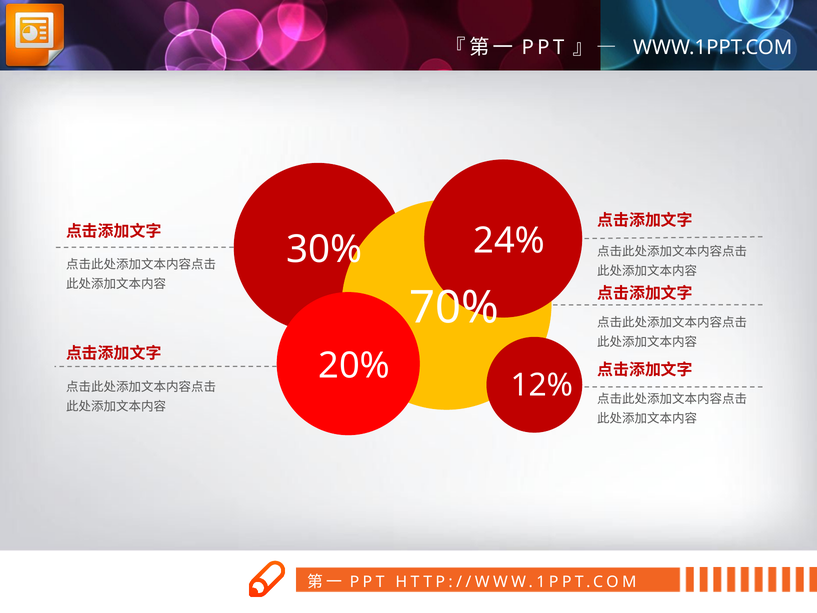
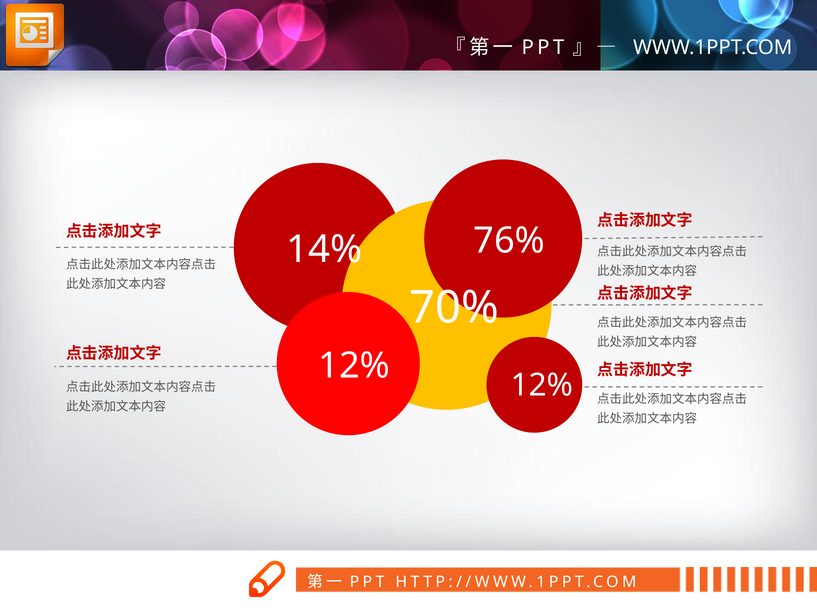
24%: 24% -> 76%
30%: 30% -> 14%
20% at (354, 366): 20% -> 12%
